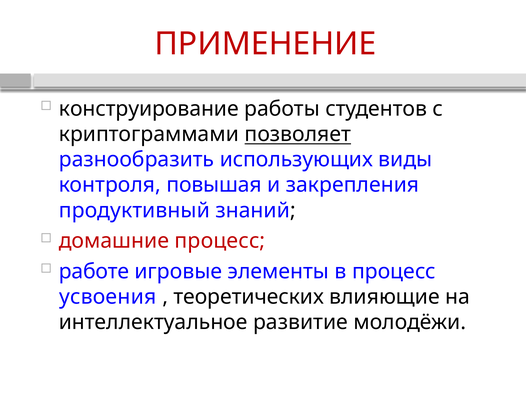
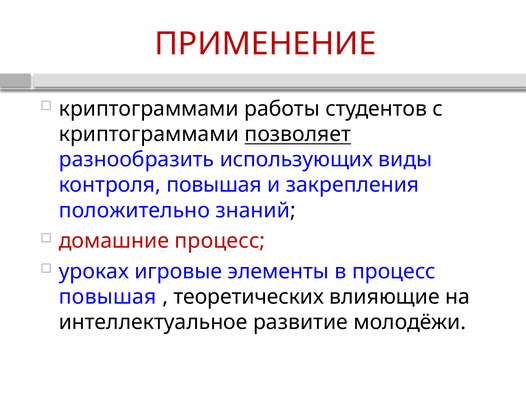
конструирование at (149, 109): конструирование -> криптограммами
продуктивный: продуктивный -> положительно
работе: работе -> уроках
усвоения at (108, 297): усвоения -> повышая
